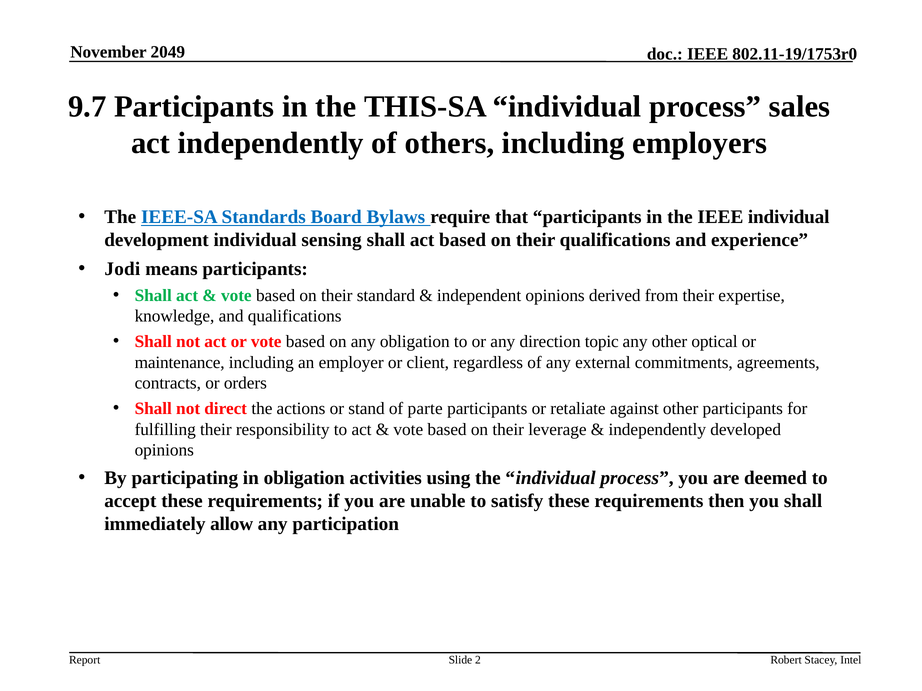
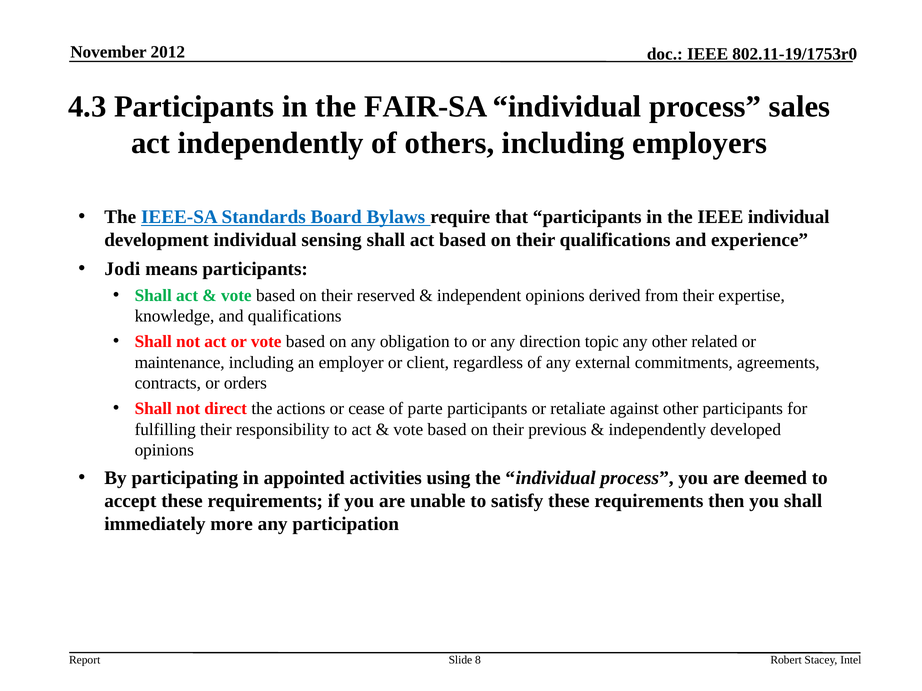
2049: 2049 -> 2012
9.7: 9.7 -> 4.3
THIS-SA: THIS-SA -> FAIR-SA
standard: standard -> reserved
optical: optical -> related
stand: stand -> cease
leverage: leverage -> previous
in obligation: obligation -> appointed
allow: allow -> more
2: 2 -> 8
